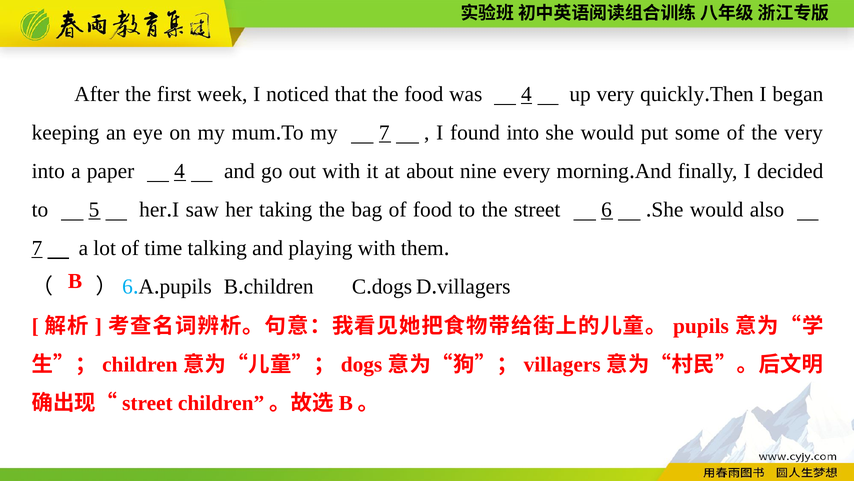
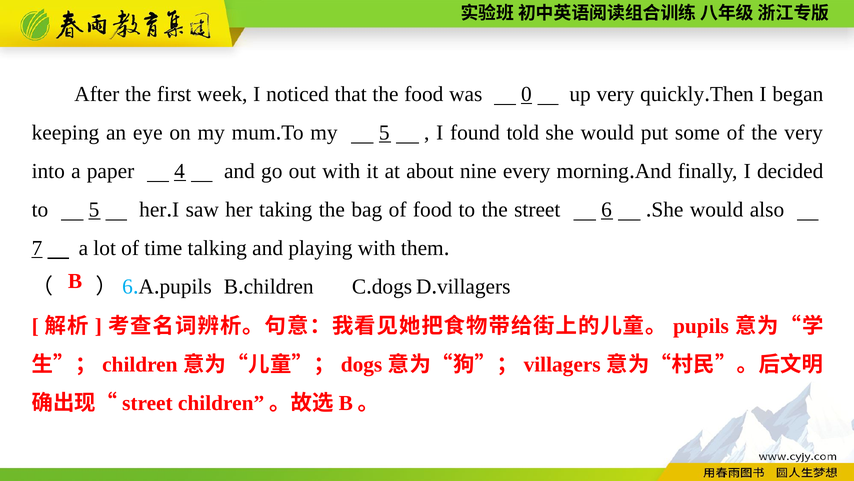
was 4: 4 -> 0
my 7: 7 -> 5
found into: into -> told
